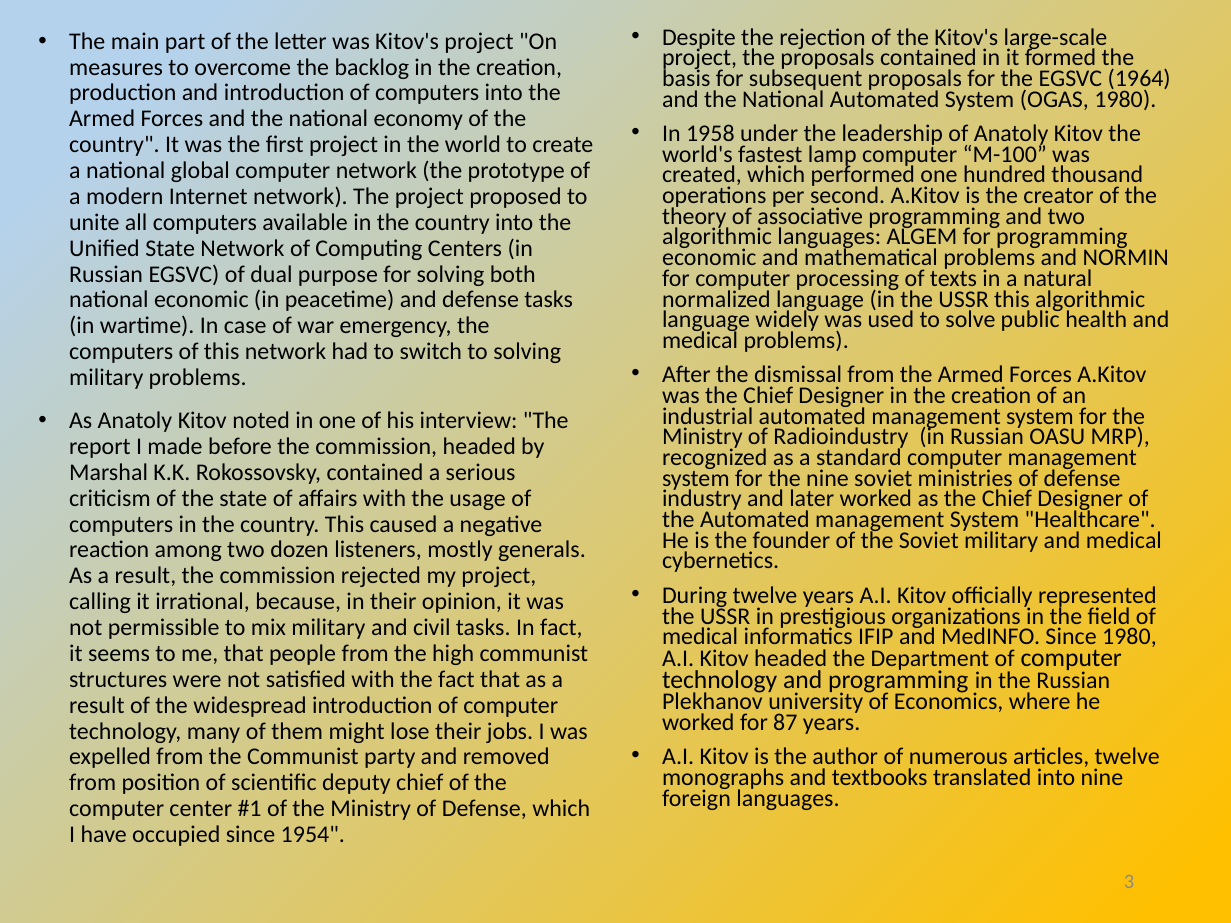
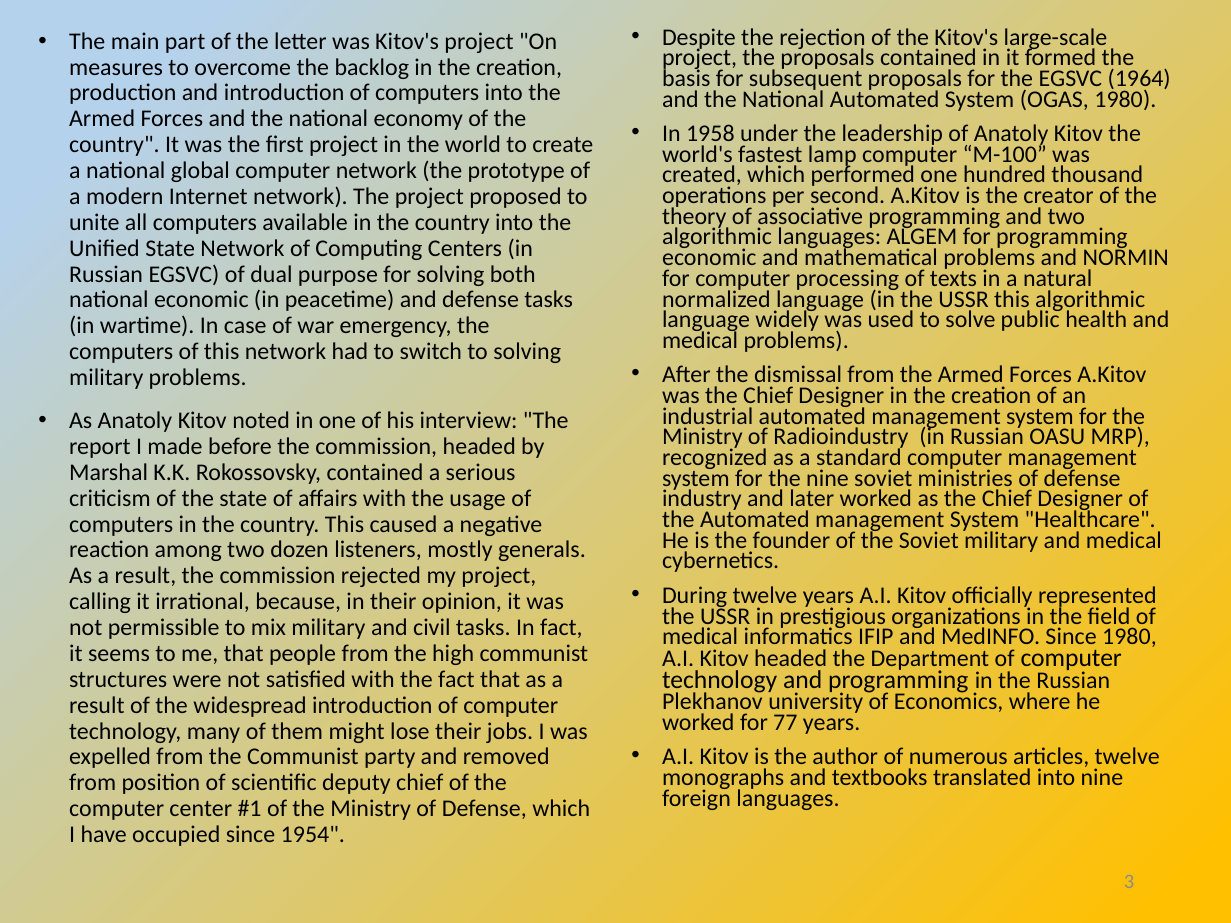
87: 87 -> 77
